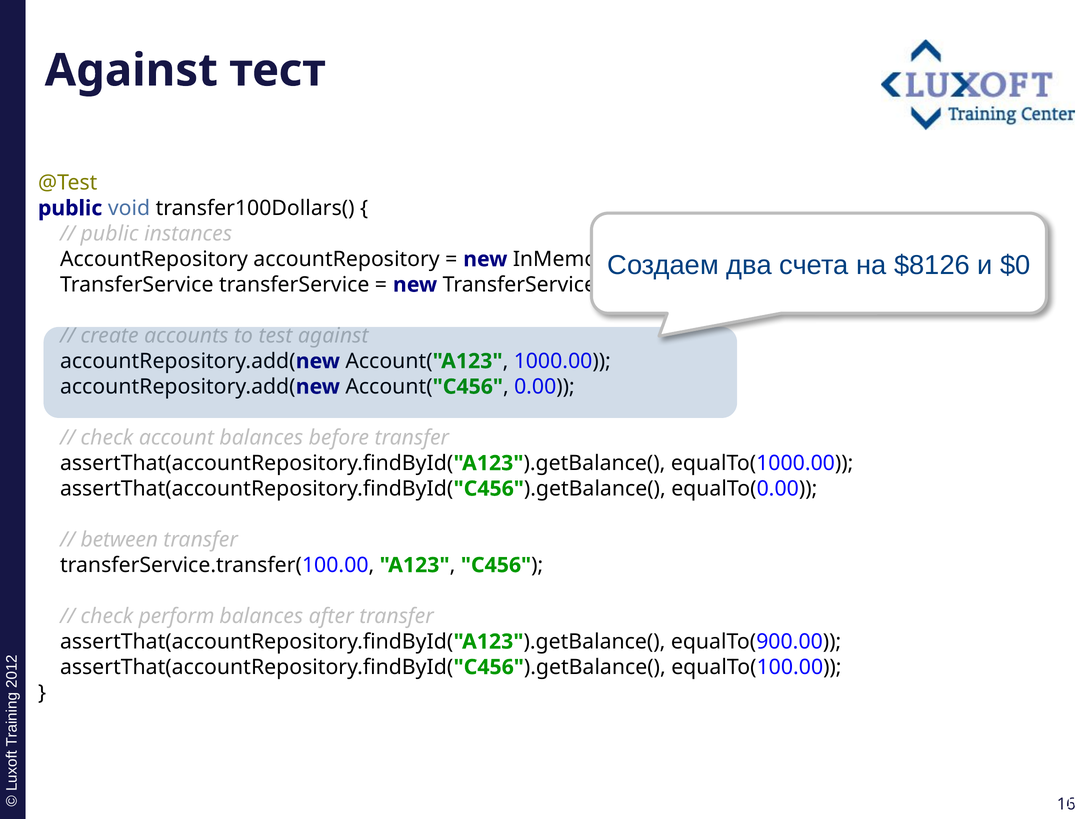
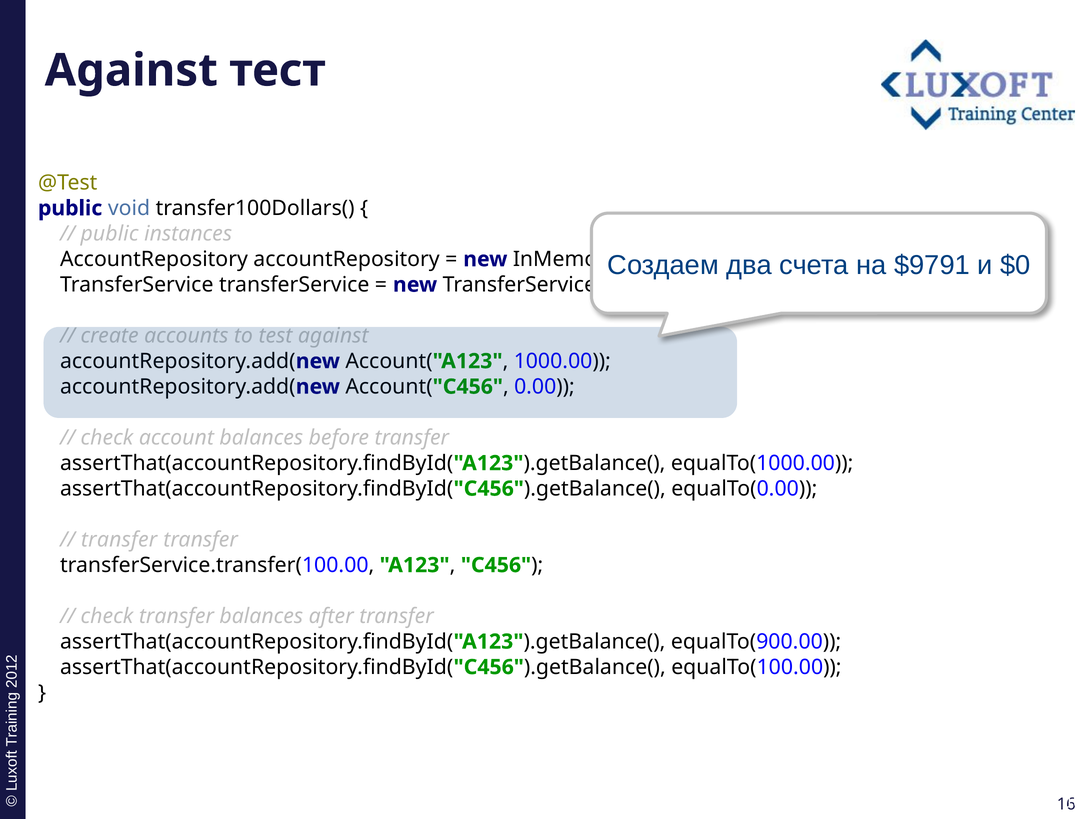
$8126: $8126 -> $9791
between at (119, 540): between -> transfer
check perform: perform -> transfer
